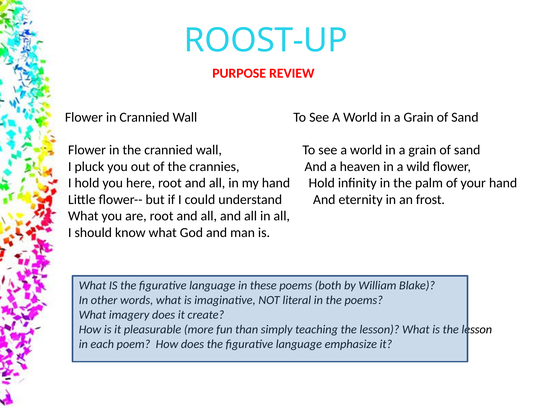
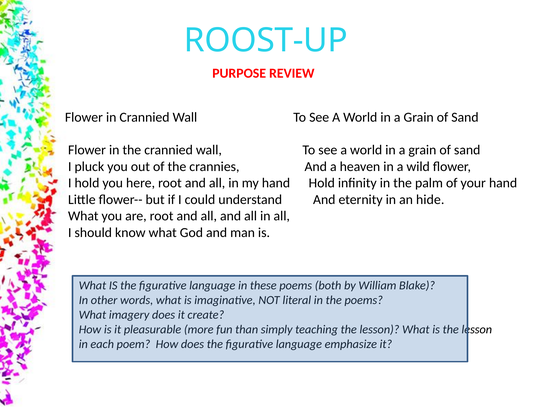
frost: frost -> hide
